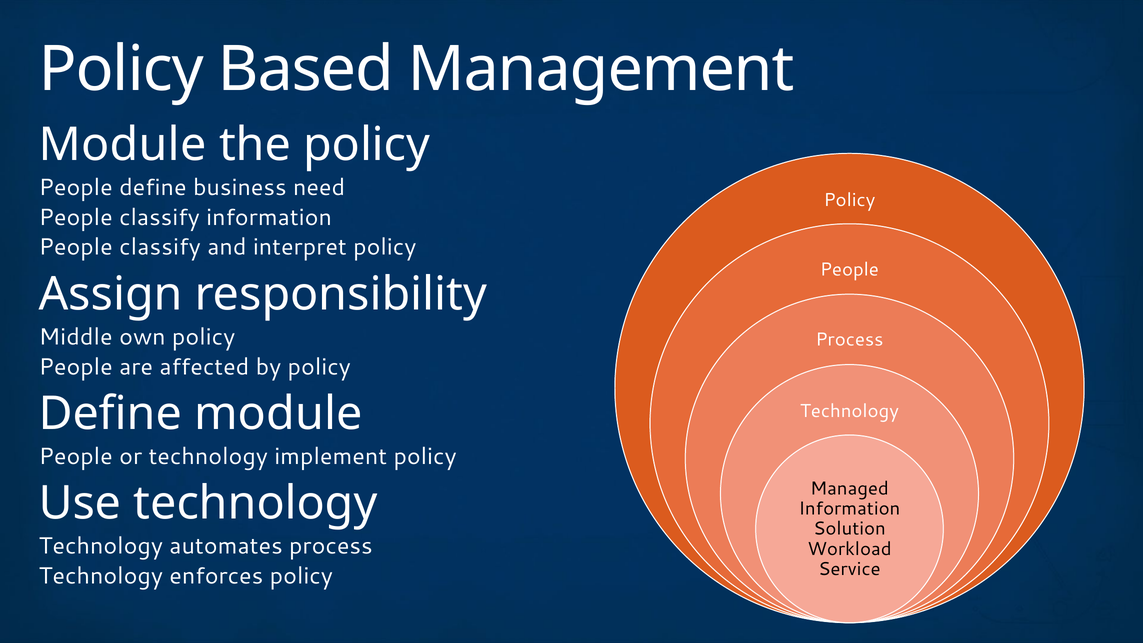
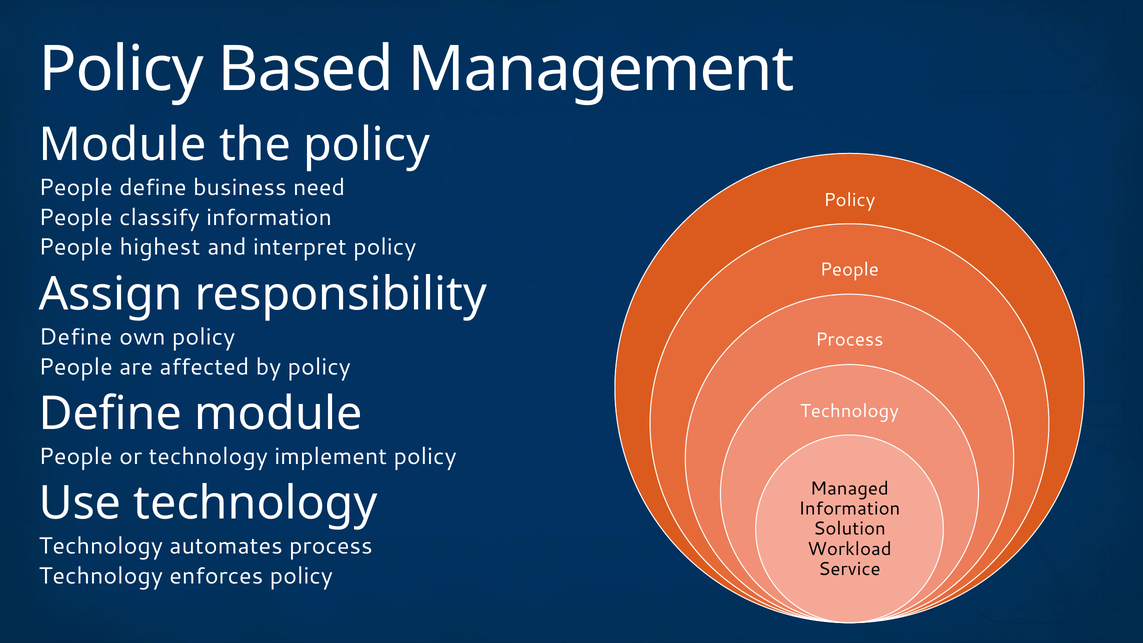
classify at (160, 247): classify -> highest
Middle at (76, 337): Middle -> Define
